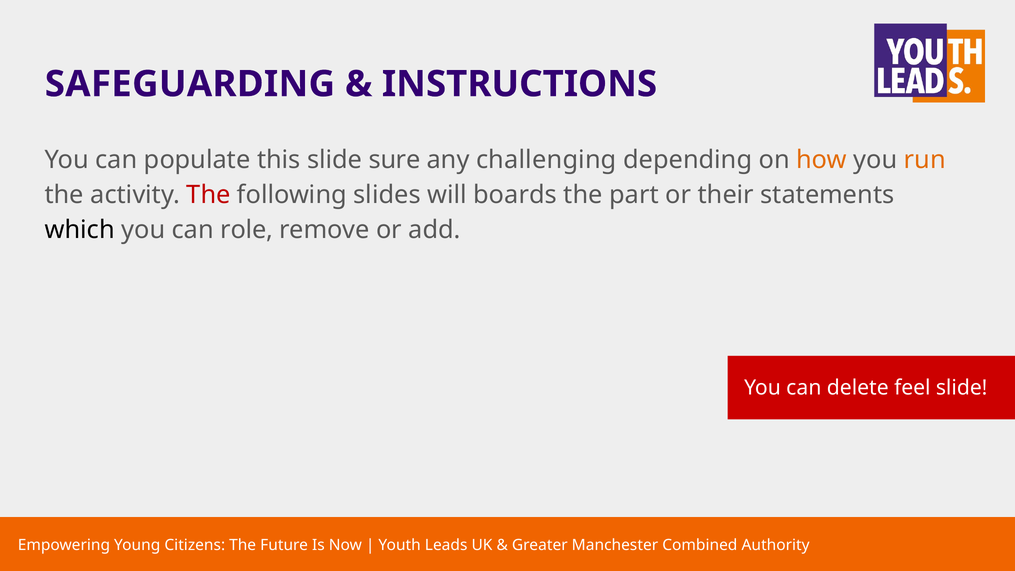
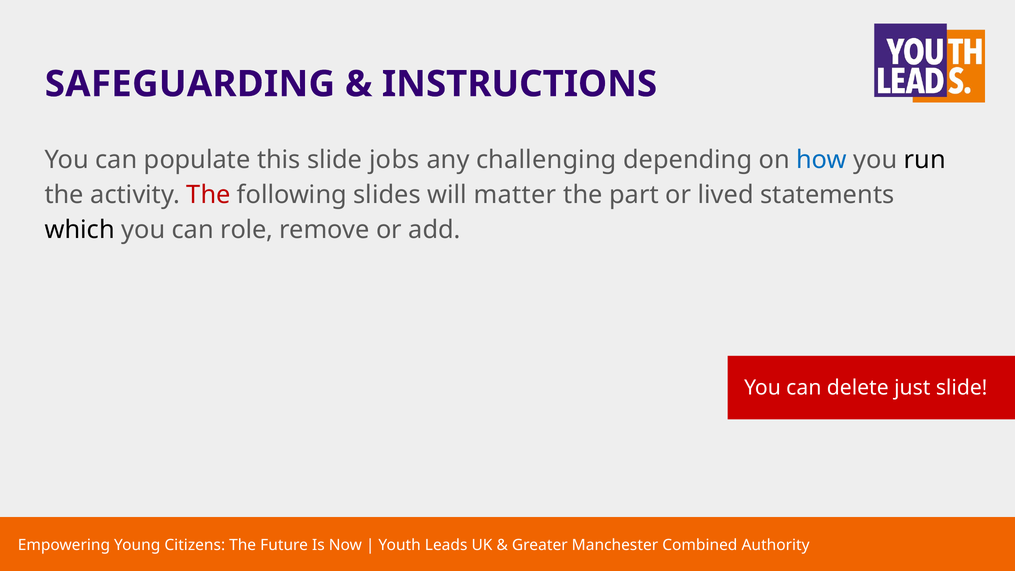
sure: sure -> jobs
how colour: orange -> blue
run colour: orange -> black
boards: boards -> matter
their: their -> lived
feel: feel -> just
